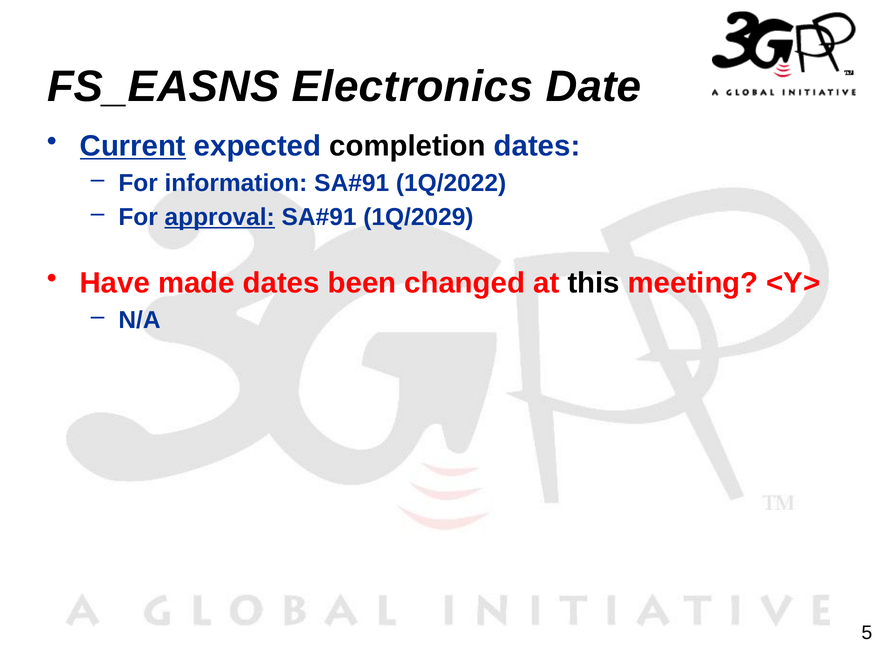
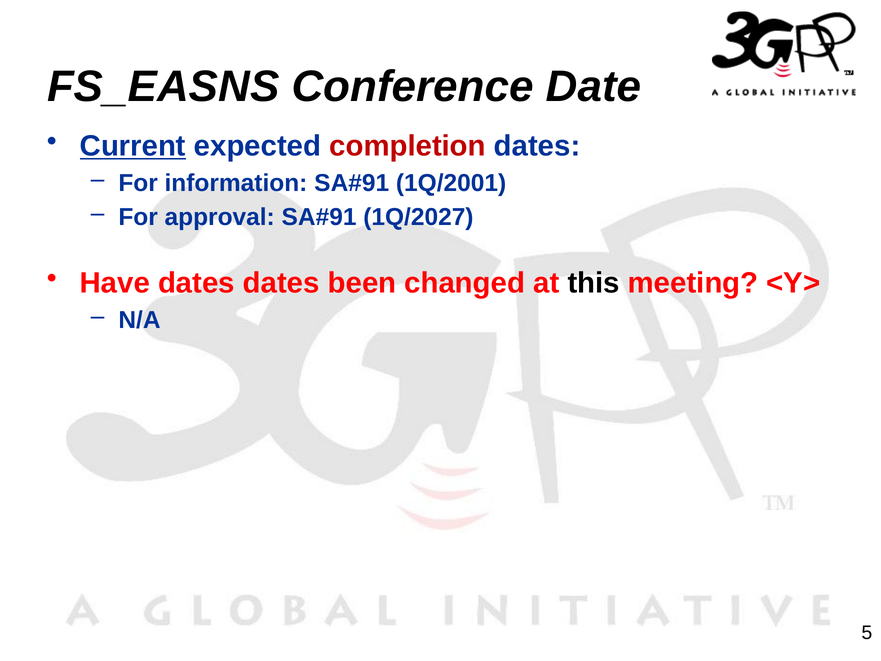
Electronics: Electronics -> Conference
completion colour: black -> red
1Q/2022: 1Q/2022 -> 1Q/2001
approval underline: present -> none
1Q/2029: 1Q/2029 -> 1Q/2027
Have made: made -> dates
